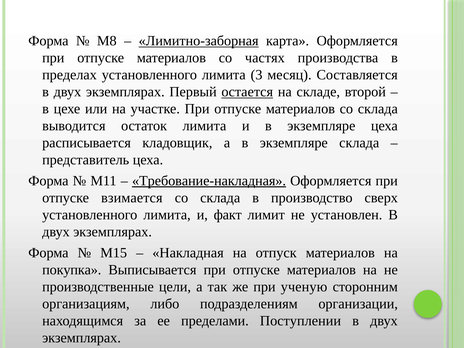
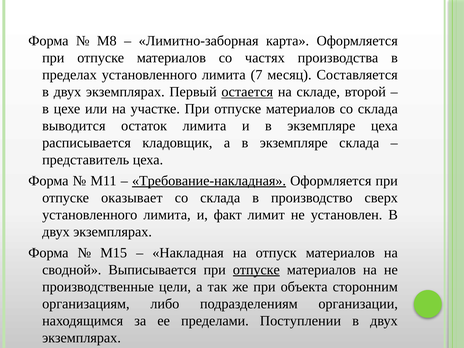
Лимитно-заборная underline: present -> none
3: 3 -> 7
взимается: взимается -> оказывает
покупка: покупка -> сводной
отпуске at (256, 270) underline: none -> present
ученую: ученую -> объекта
